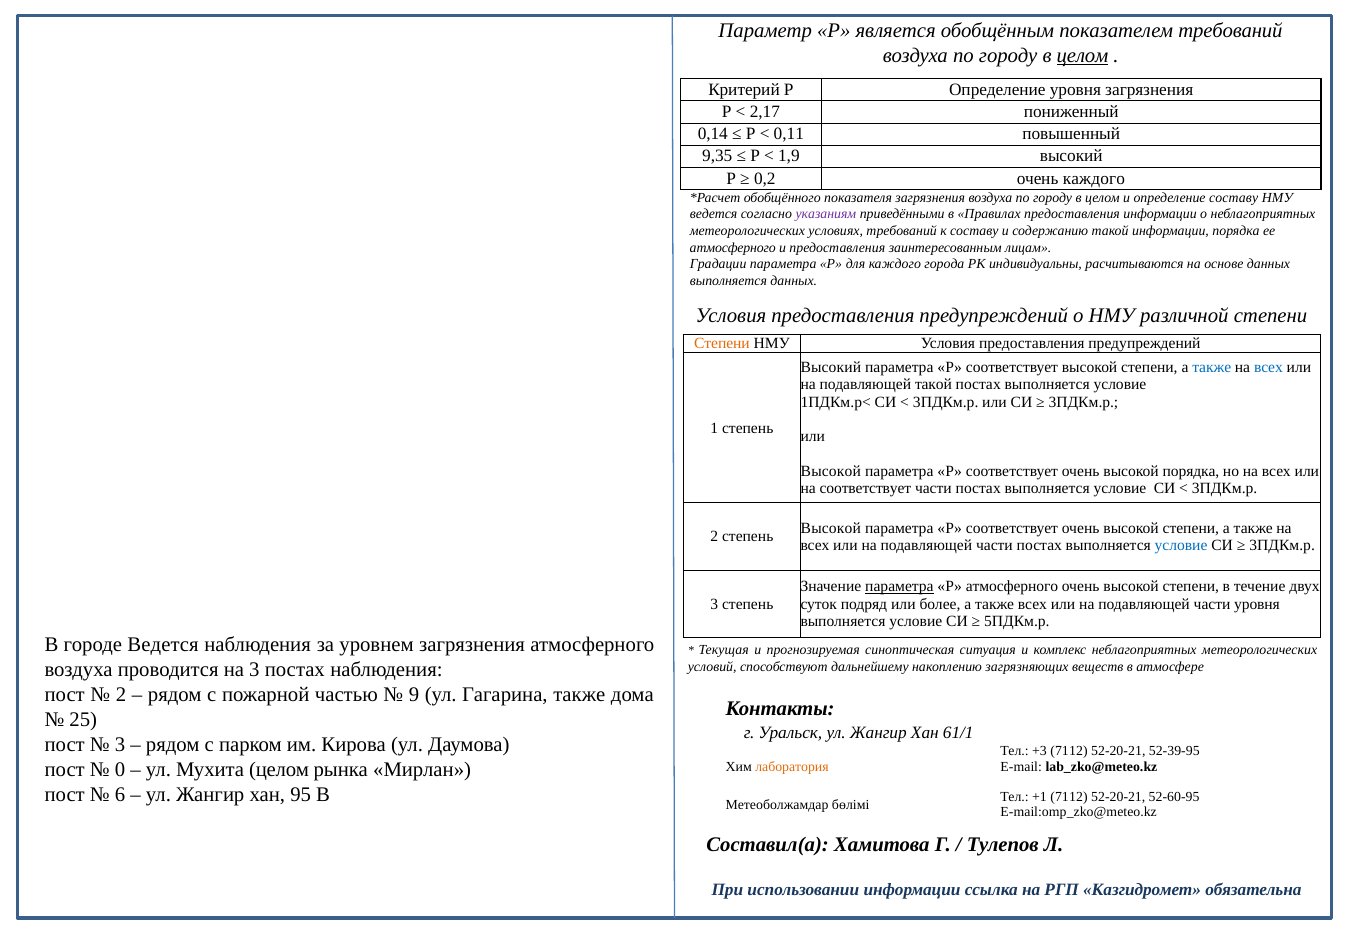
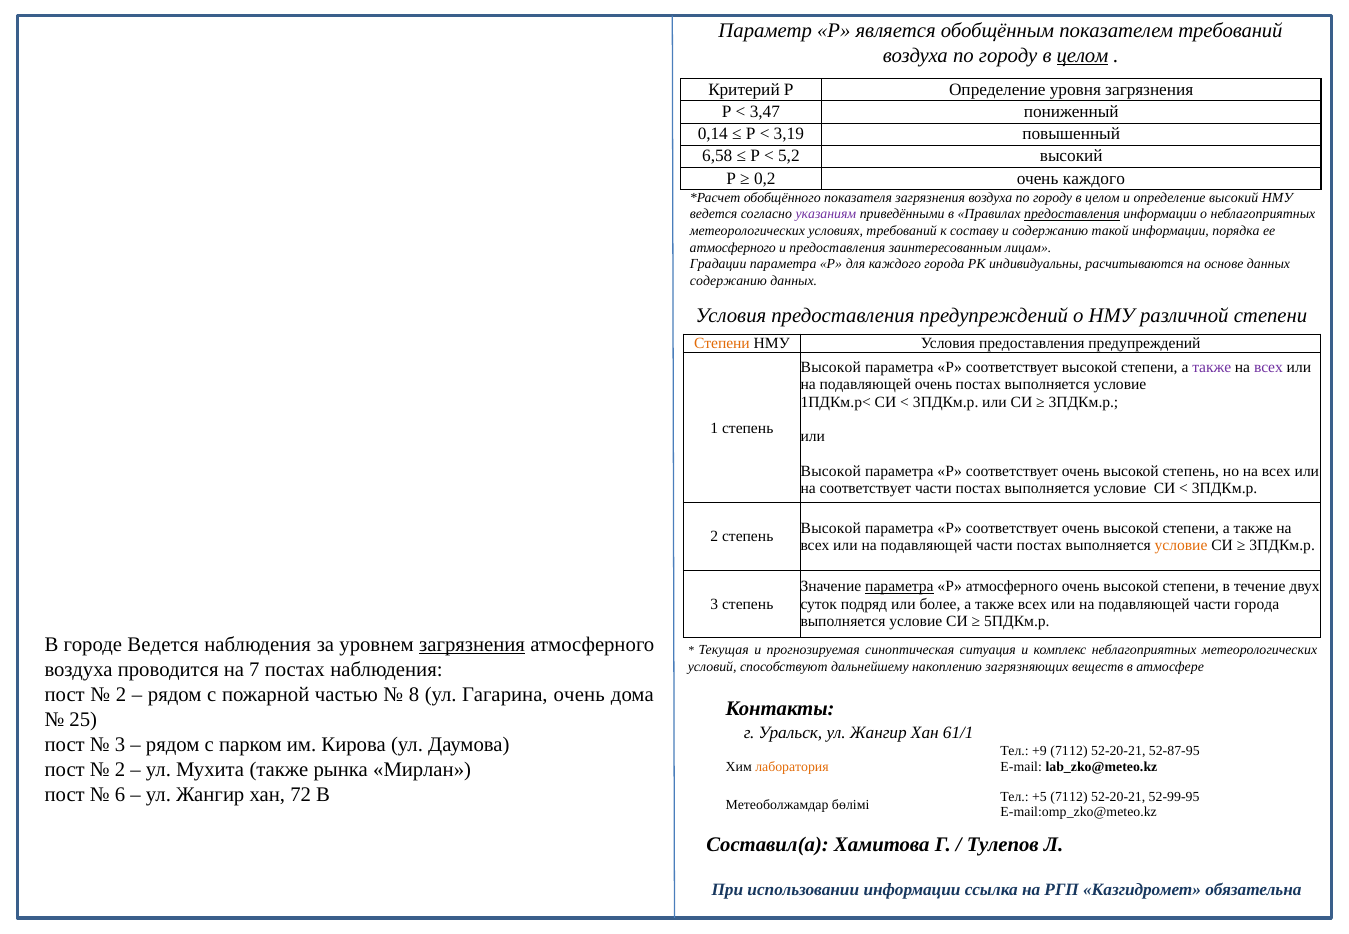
2,17: 2,17 -> 3,47
0,11: 0,11 -> 3,19
9,35: 9,35 -> 6,58
1,9: 1,9 -> 5,2
определение составу: составу -> высокий
предоставления at (1072, 214) underline: none -> present
выполняется at (728, 281): выполняется -> содержанию
Высокий at (831, 367): Высокий -> Высокой
также at (1212, 367) colour: blue -> purple
всех at (1268, 367) colour: blue -> purple
подавляющей такой: такой -> очень
высокой порядка: порядка -> степень
условие at (1181, 545) colour: blue -> orange
части уровня: уровня -> города
загрязнения at (472, 645) underline: none -> present
на 3: 3 -> 7
9: 9 -> 8
Гагарина также: также -> очень
+3: +3 -> +9
52-39-95: 52-39-95 -> 52-87-95
0 at (120, 769): 0 -> 2
Мухита целом: целом -> также
95: 95 -> 72
+1: +1 -> +5
52-60-95: 52-60-95 -> 52-99-95
